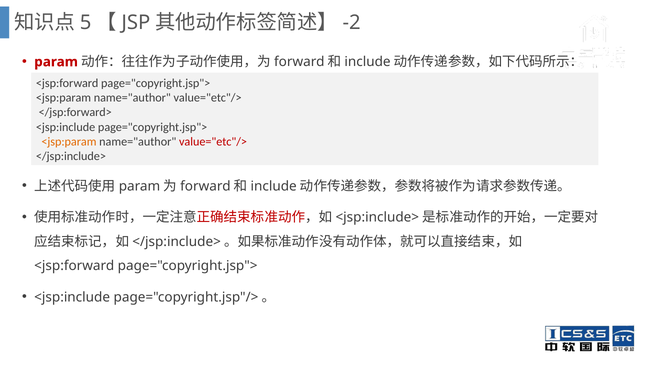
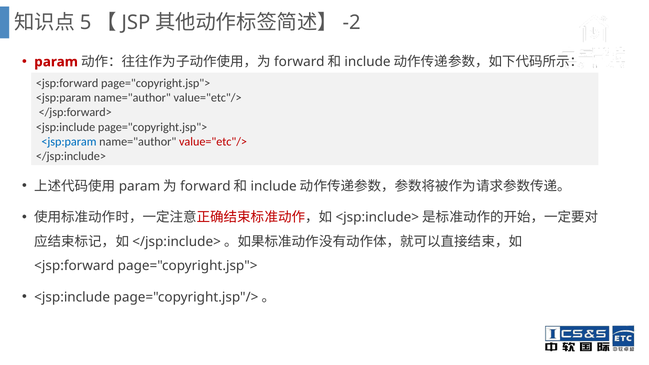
<jsp:param at (69, 142) colour: orange -> blue
